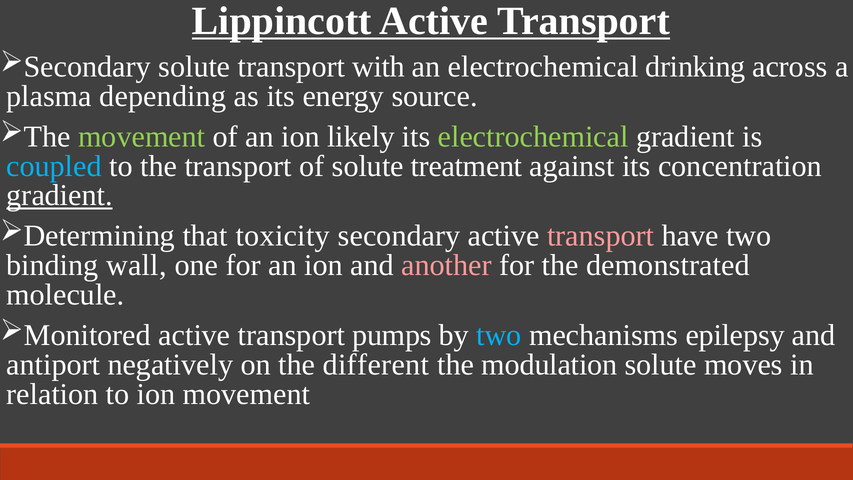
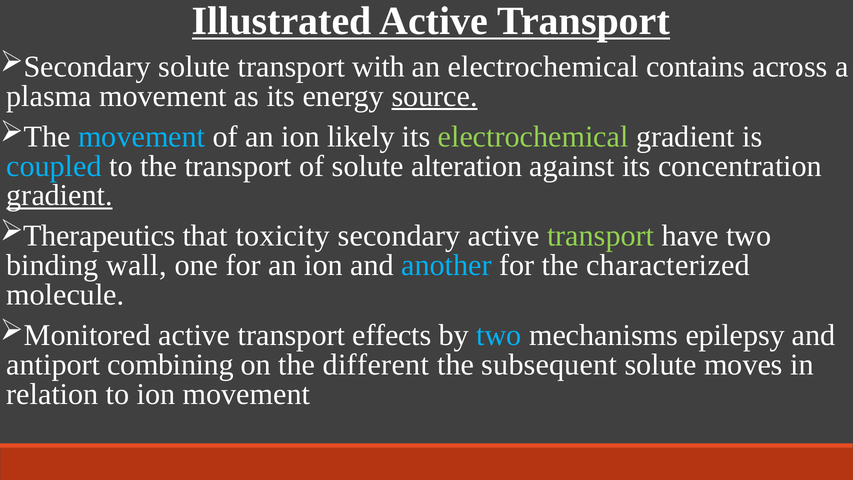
Lippincott: Lippincott -> Illustrated
drinking: drinking -> contains
plasma depending: depending -> movement
source underline: none -> present
movement at (142, 137) colour: light green -> light blue
treatment: treatment -> alteration
Determining: Determining -> Therapeutics
transport at (601, 236) colour: pink -> light green
another colour: pink -> light blue
demonstrated: demonstrated -> characterized
pumps: pumps -> effects
negatively: negatively -> combining
modulation: modulation -> subsequent
